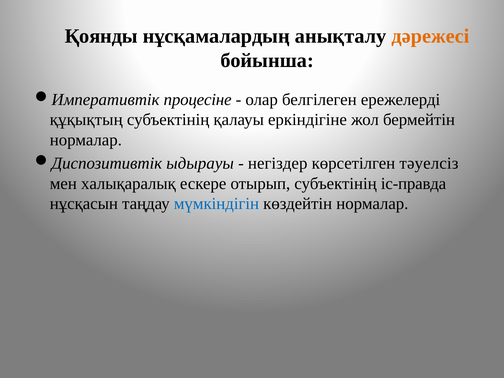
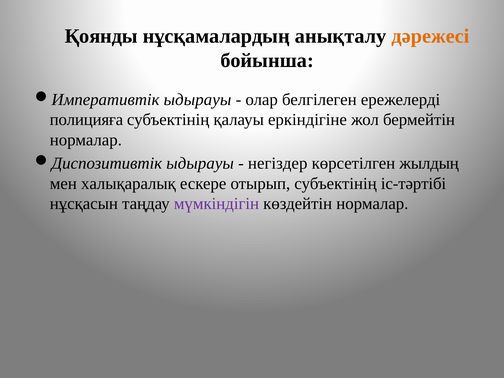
процесіне at (198, 100): процесіне -> ыдырауы
құқықтың: құқықтың -> полицияға
тәуелсіз: тәуелсіз -> жылдың
іс-правда: іс-правда -> іс-тәртібі
мүмкіндігін colour: blue -> purple
